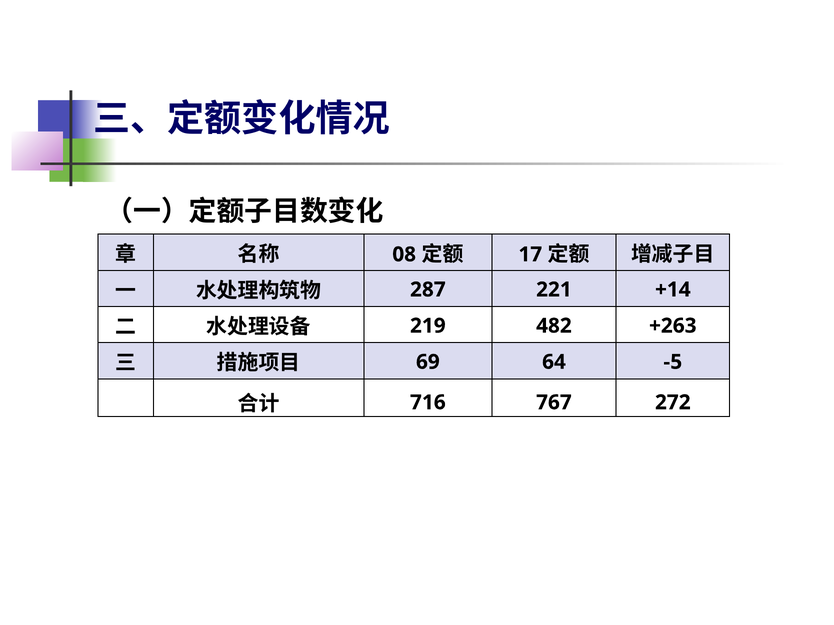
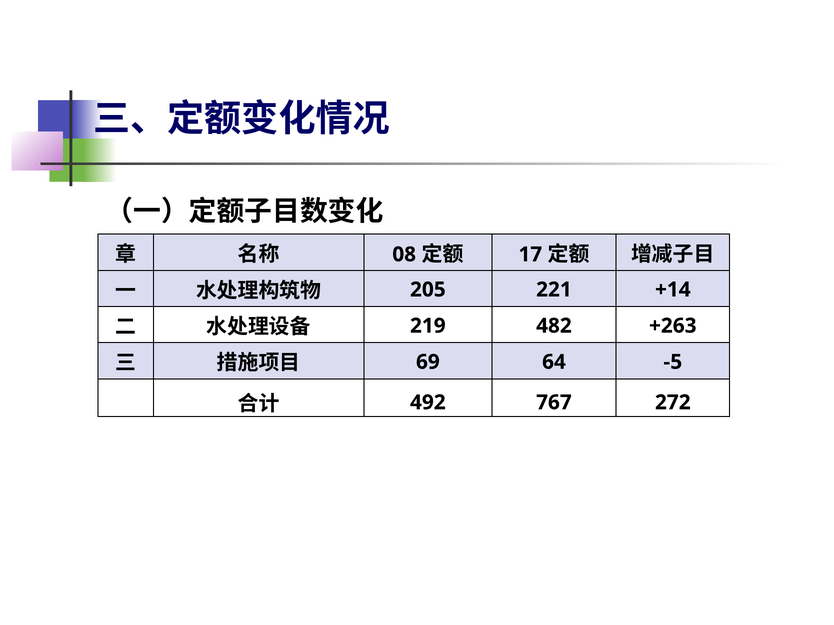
287: 287 -> 205
716: 716 -> 492
